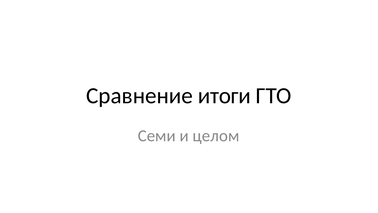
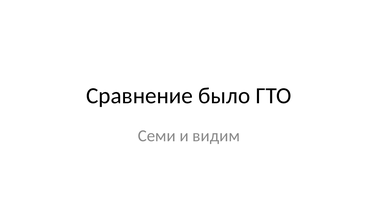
итоги: итоги -> было
целом: целом -> видим
